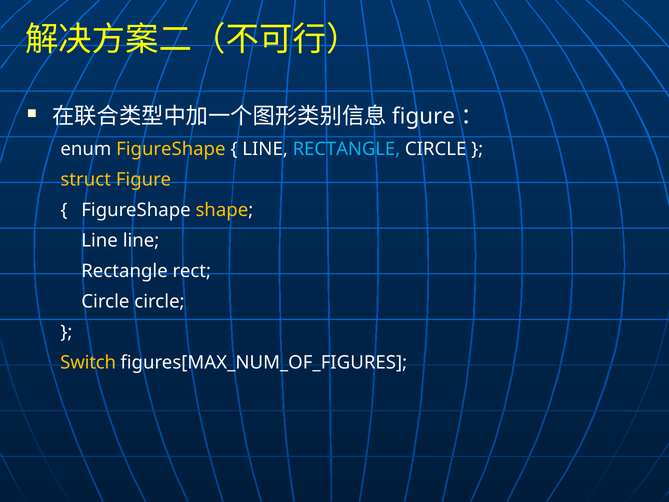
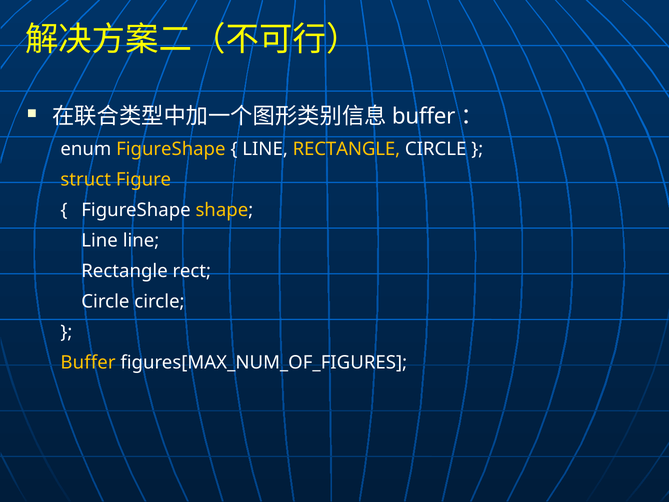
figure at (424, 116): figure -> buffer
RECTANGLE at (346, 149) colour: light blue -> yellow
Switch at (88, 362): Switch -> Buffer
